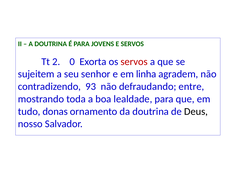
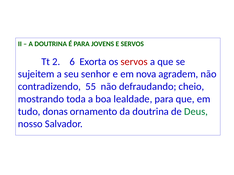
0: 0 -> 6
linha: linha -> nova
93: 93 -> 55
entre: entre -> cheio
Deus colour: black -> green
